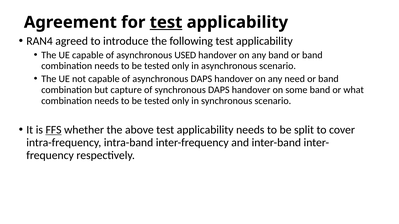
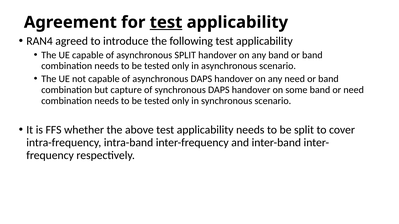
asynchronous USED: USED -> SPLIT
or what: what -> need
FFS underline: present -> none
